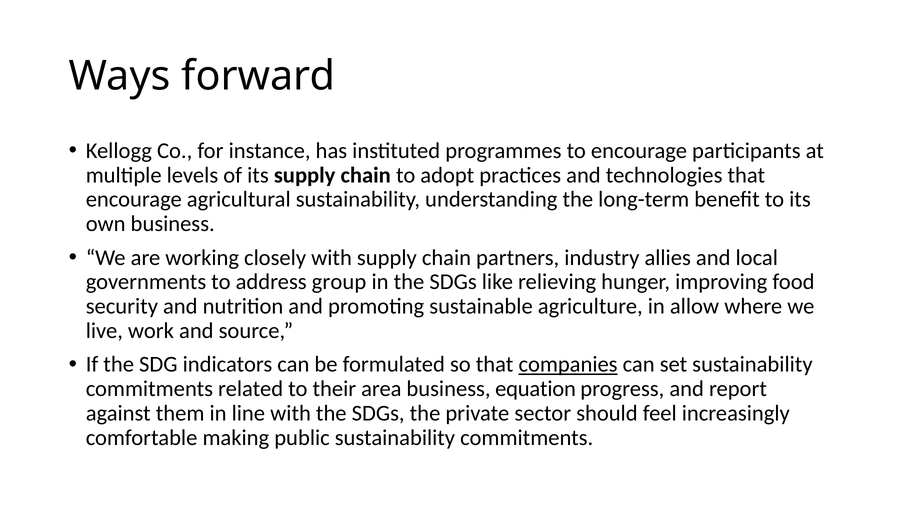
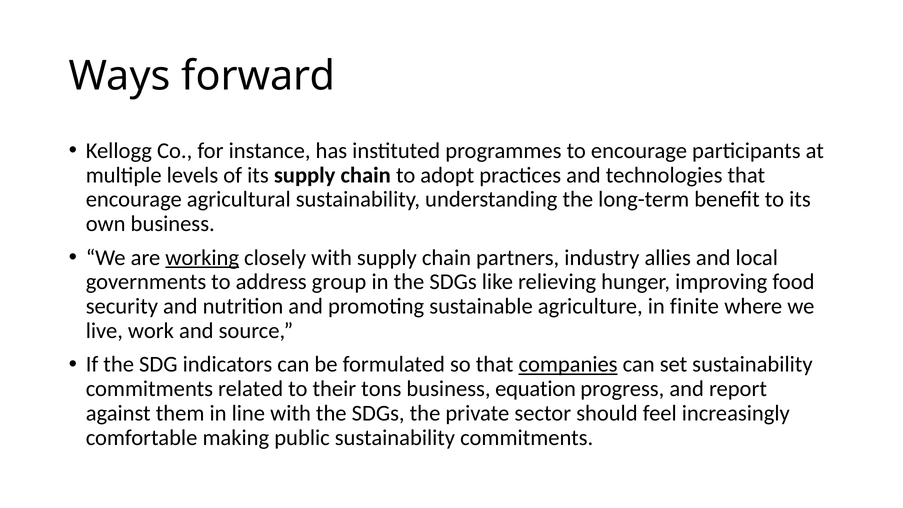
working underline: none -> present
allow: allow -> finite
area: area -> tons
